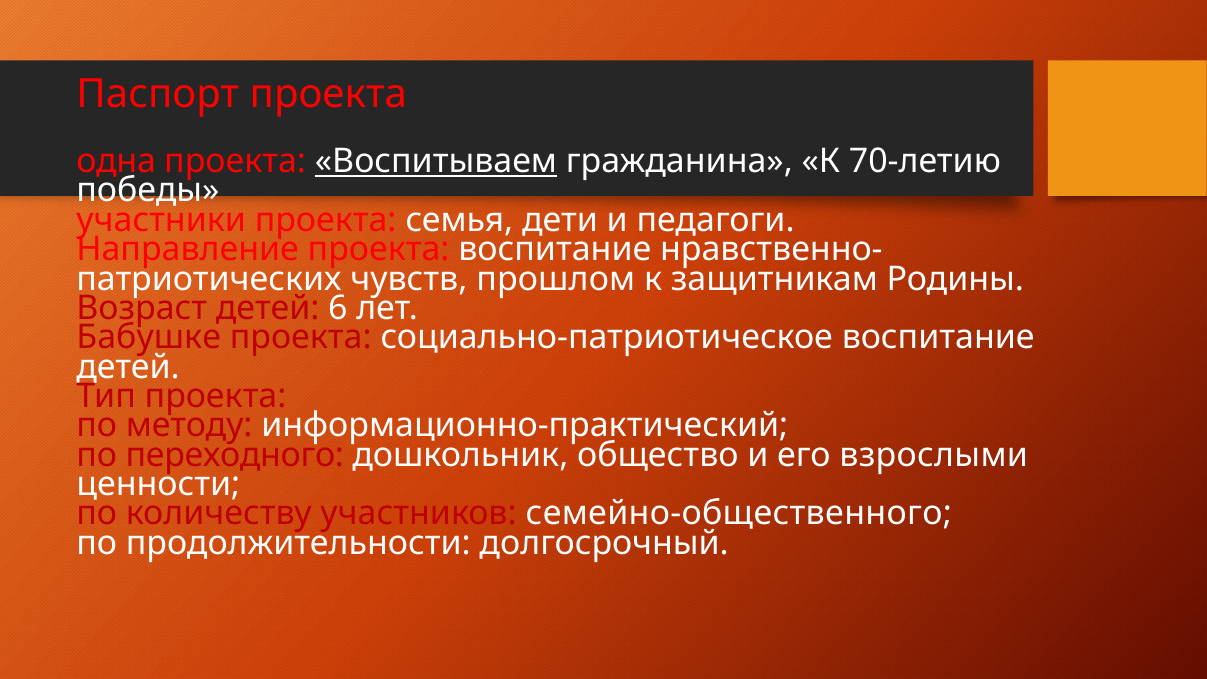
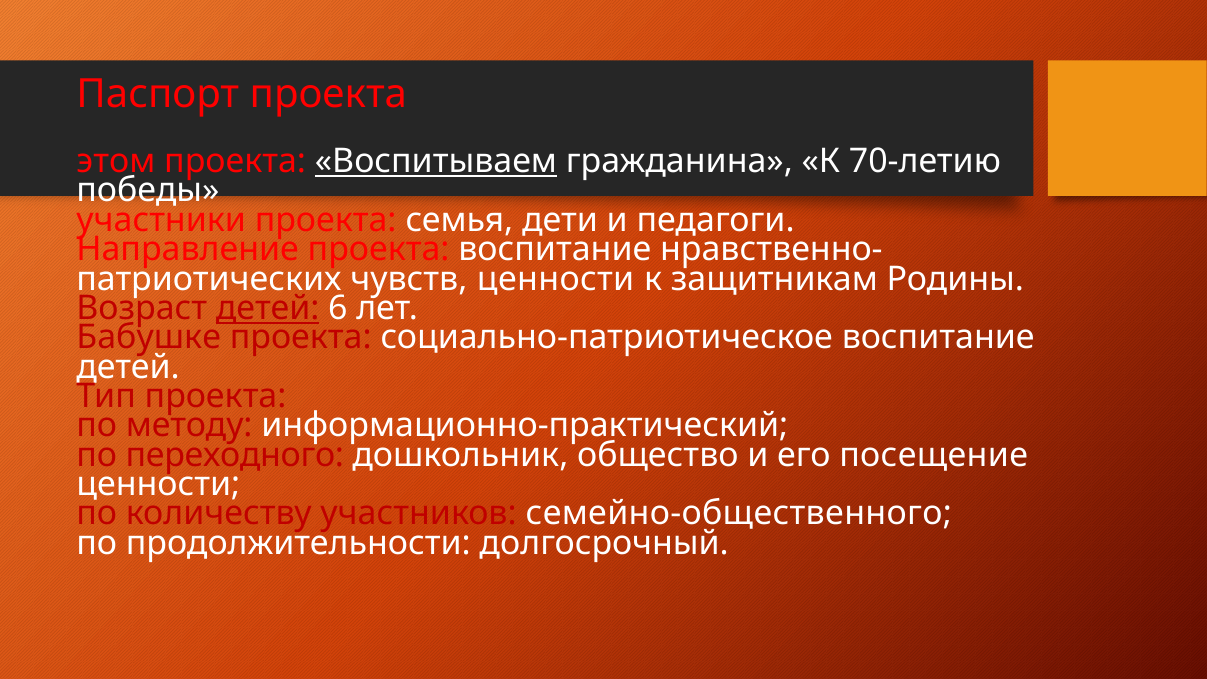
одна: одна -> этом
чувств прошлом: прошлом -> ценности
детей at (268, 308) underline: none -> present
взрослыми: взрослыми -> посещение
